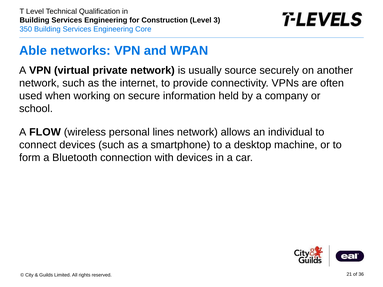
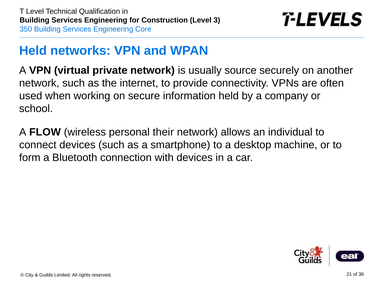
Able at (33, 51): Able -> Held
lines: lines -> their
